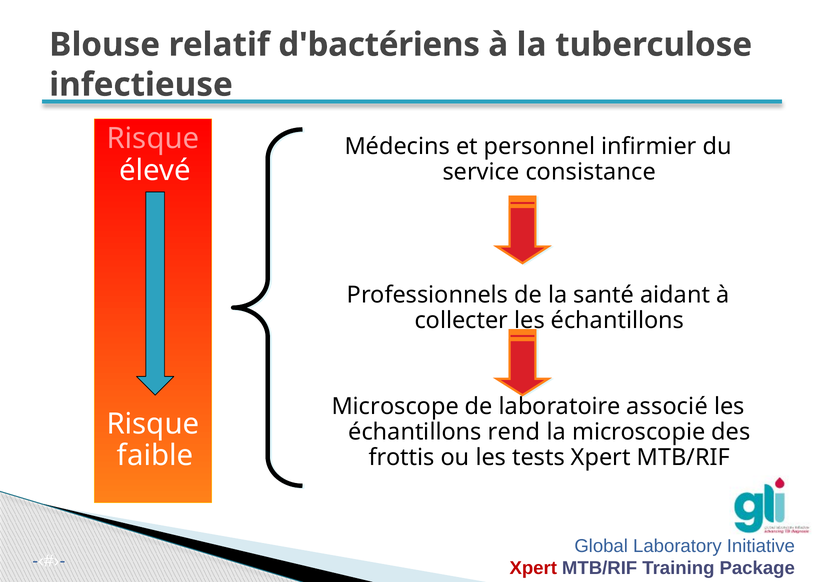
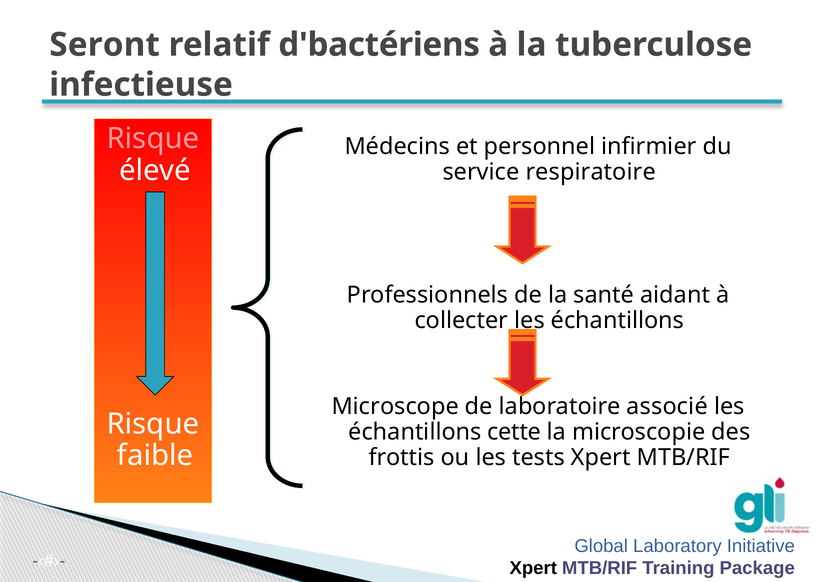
Blouse: Blouse -> Seront
consistance: consistance -> respiratoire
rend: rend -> cette
Xpert at (533, 568) colour: red -> black
